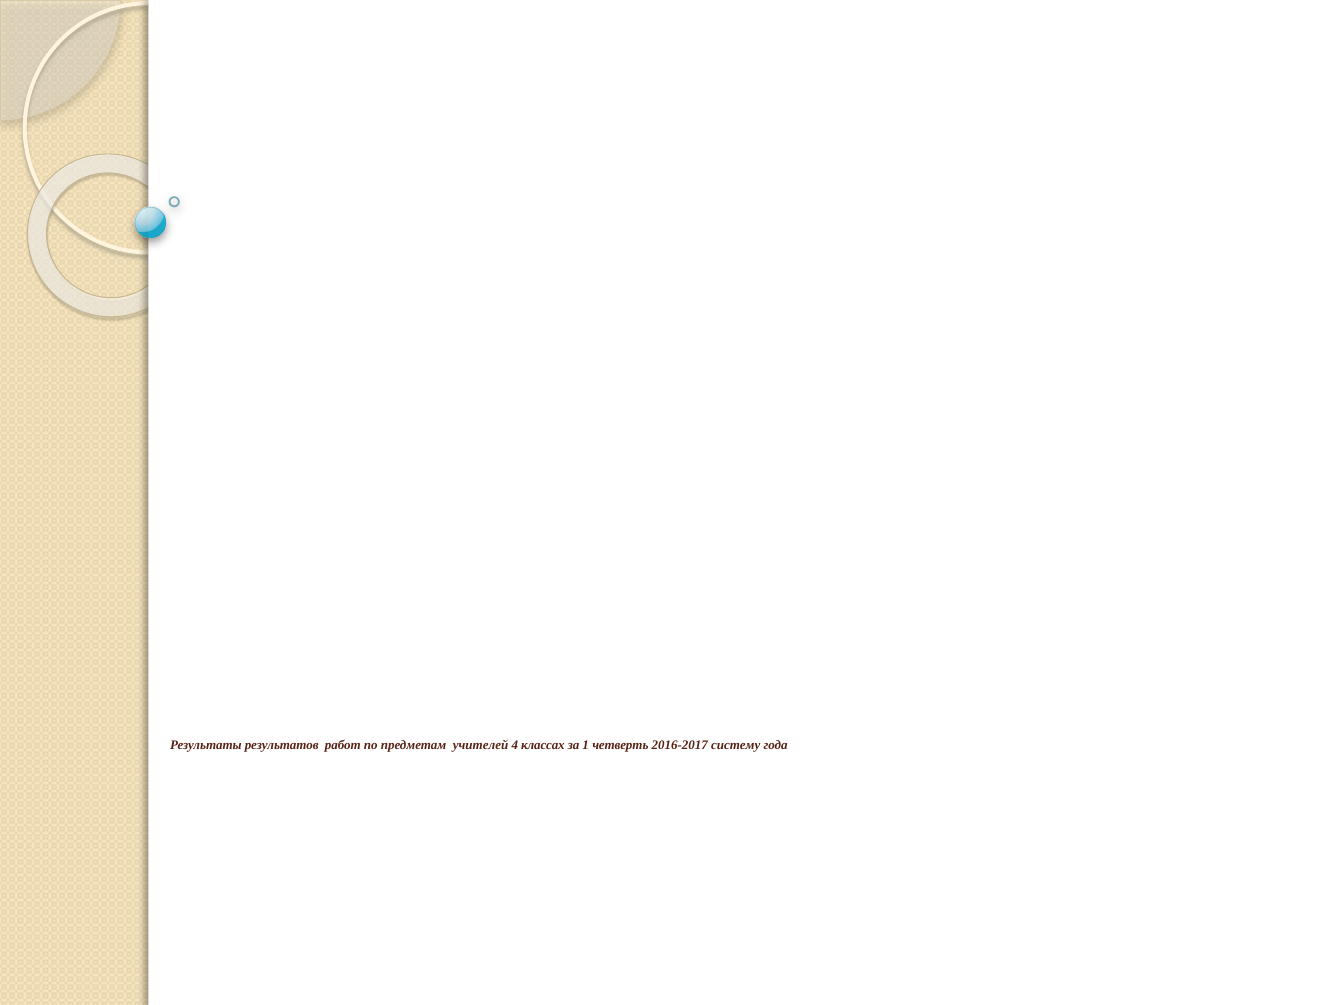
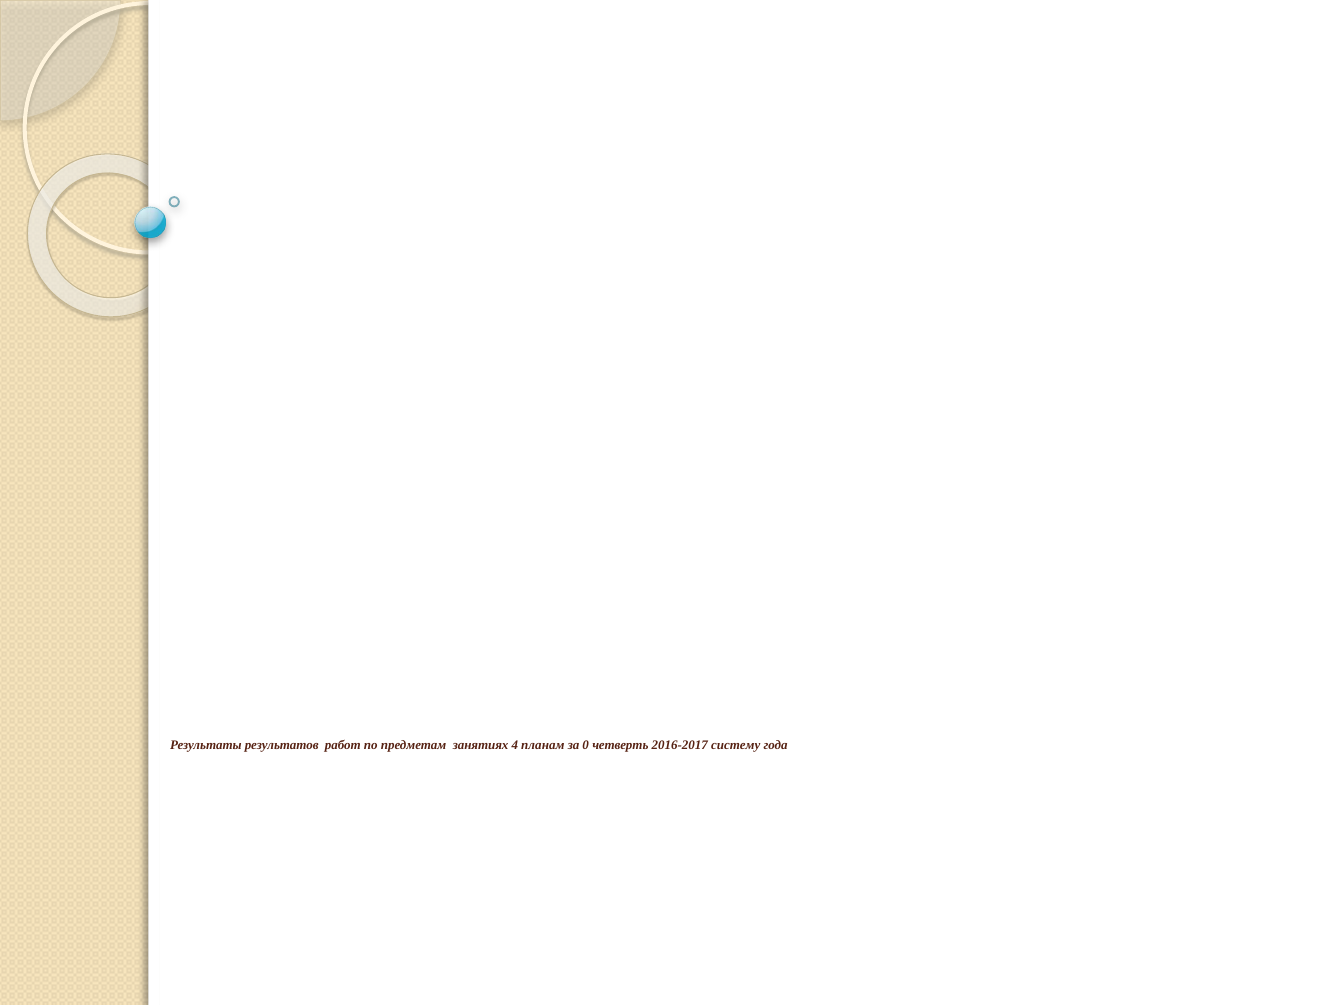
учителей: учителей -> занятиях
классах: классах -> планам
1: 1 -> 0
